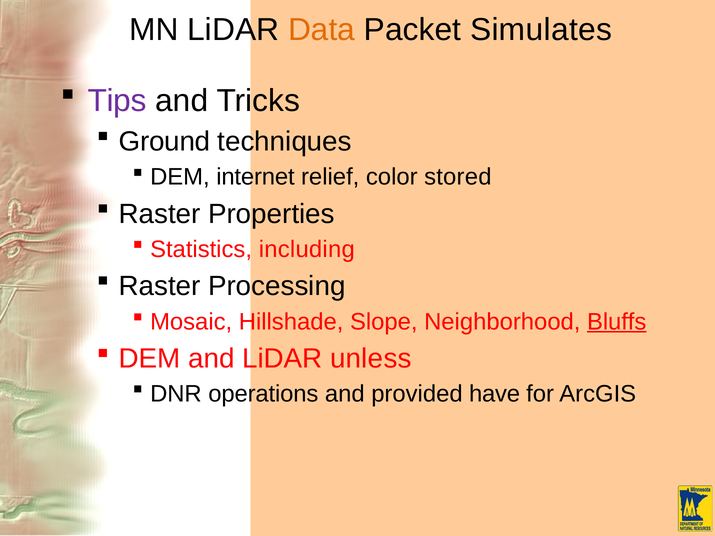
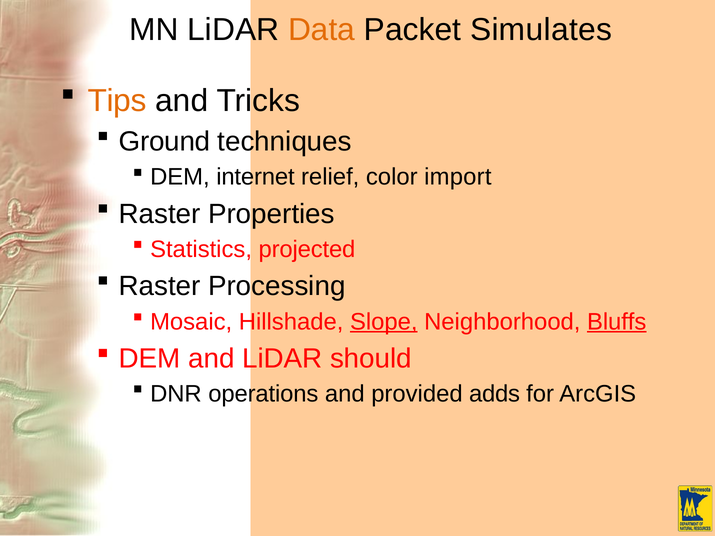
Tips colour: purple -> orange
stored: stored -> import
including: including -> projected
Slope underline: none -> present
unless: unless -> should
have: have -> adds
